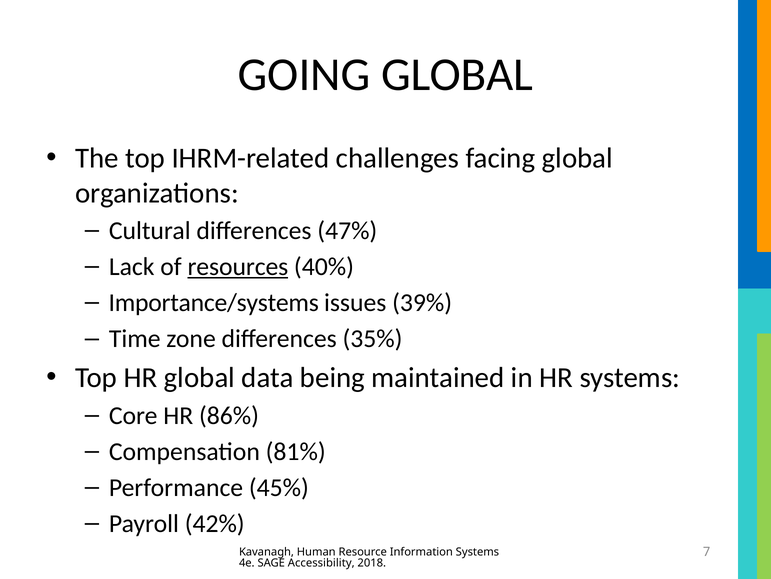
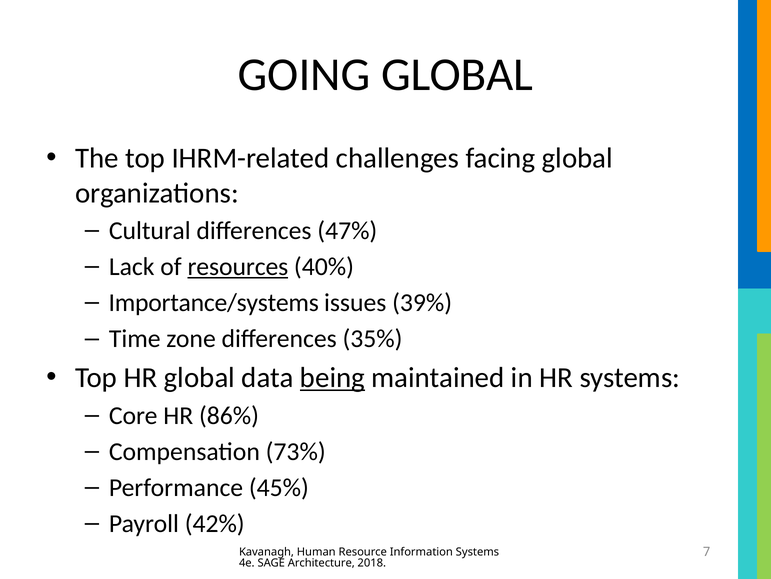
being underline: none -> present
81%: 81% -> 73%
Accessibility: Accessibility -> Architecture
